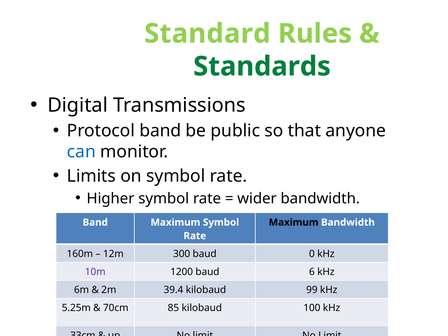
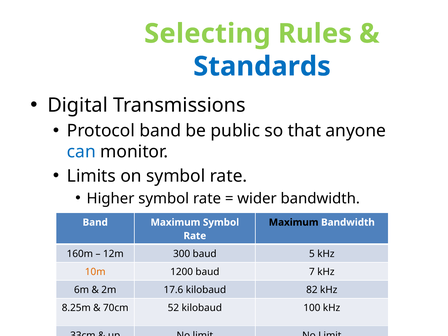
Standard: Standard -> Selecting
Standards colour: green -> blue
0: 0 -> 5
10m colour: purple -> orange
6: 6 -> 7
39.4: 39.4 -> 17.6
99: 99 -> 82
5.25m: 5.25m -> 8.25m
85: 85 -> 52
